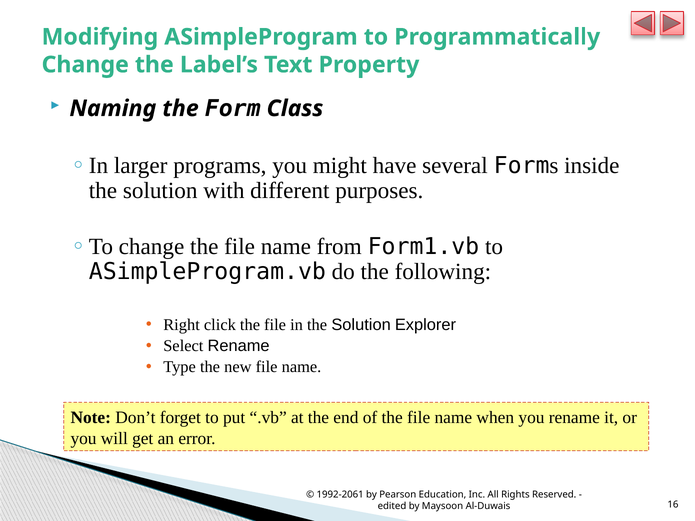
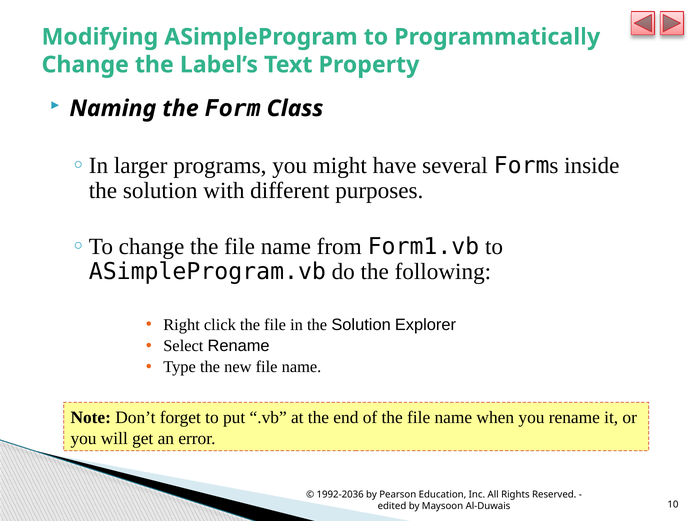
1992-2061: 1992-2061 -> 1992-2036
16: 16 -> 10
